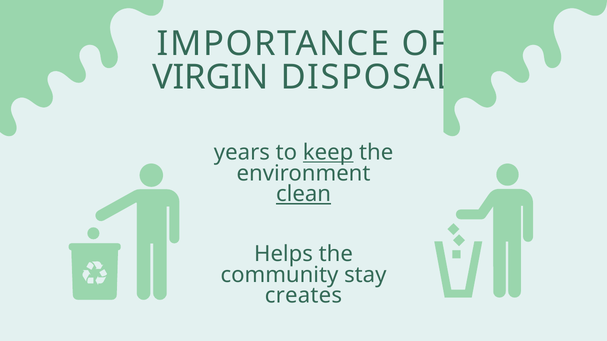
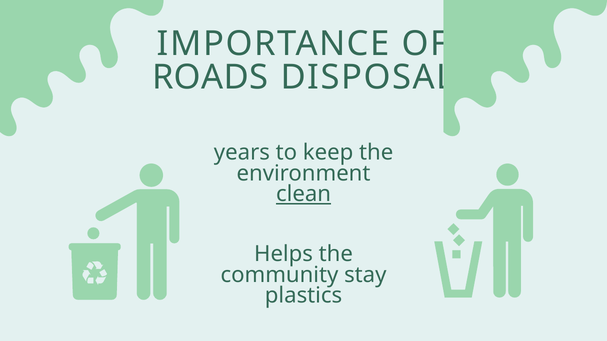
VIRGIN: VIRGIN -> ROADS
keep underline: present -> none
creates: creates -> plastics
